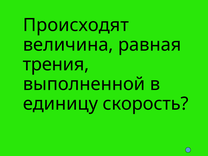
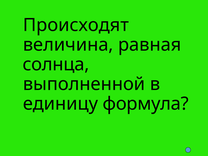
трения: трения -> солнца
скорость: скорость -> формула
